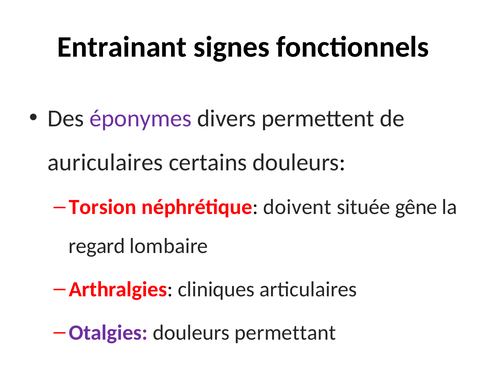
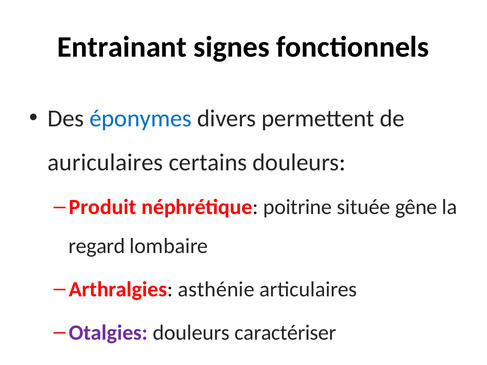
éponymes colour: purple -> blue
Torsion: Torsion -> Produit
doivent: doivent -> poitrine
cliniques: cliniques -> asthénie
permettant: permettant -> caractériser
